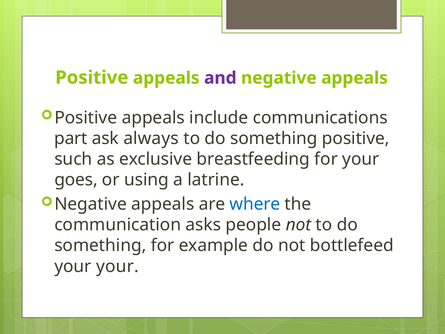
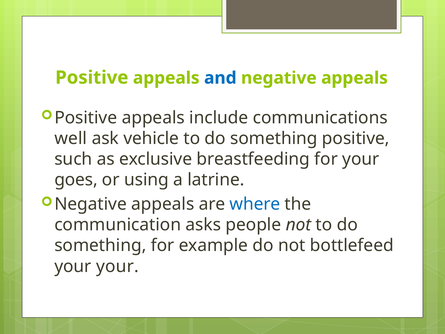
and colour: purple -> blue
part: part -> well
always: always -> vehicle
